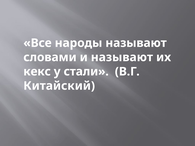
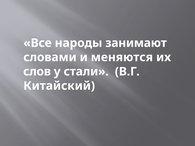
народы называют: называют -> занимают
и называют: называют -> меняются
кекс: кекс -> слов
